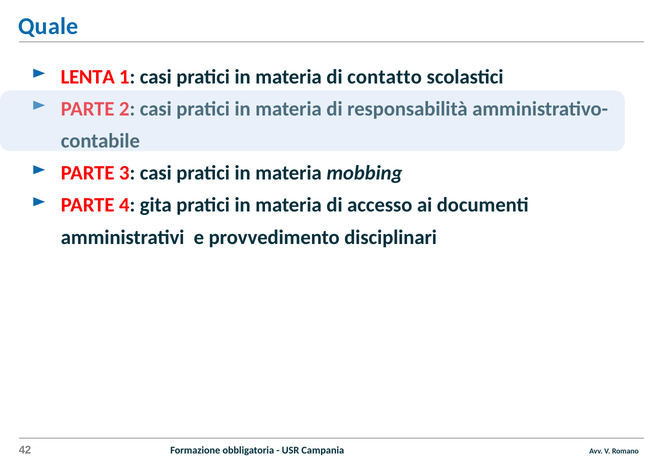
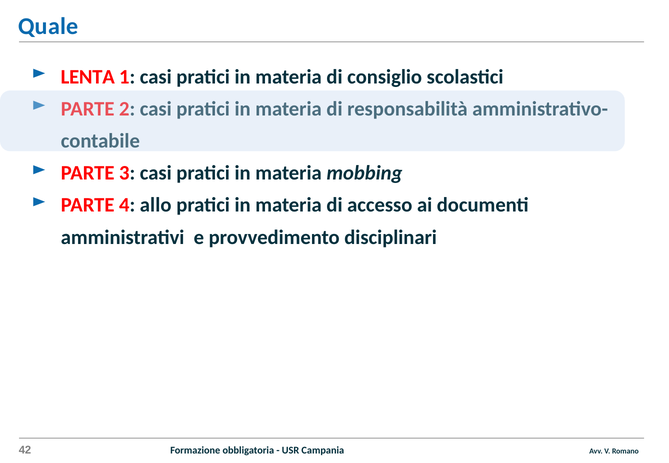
contatto: contatto -> consiglio
gita: gita -> allo
